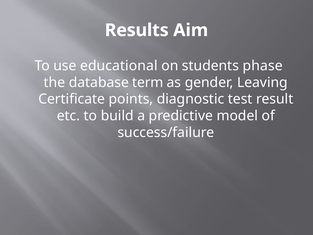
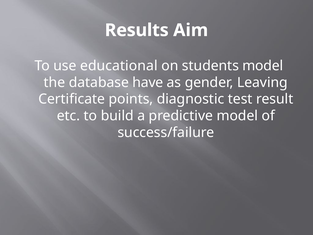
students phase: phase -> model
term: term -> have
